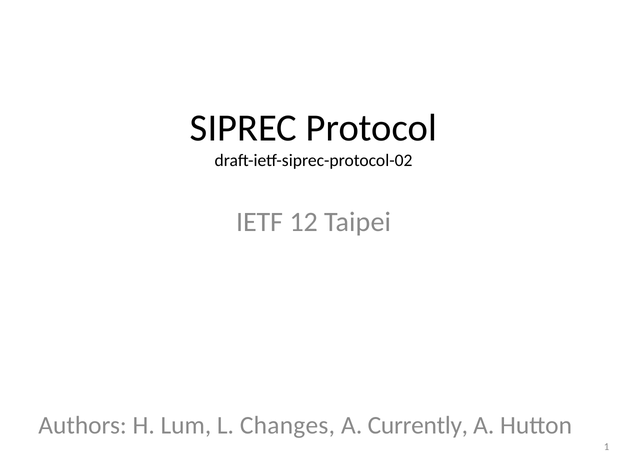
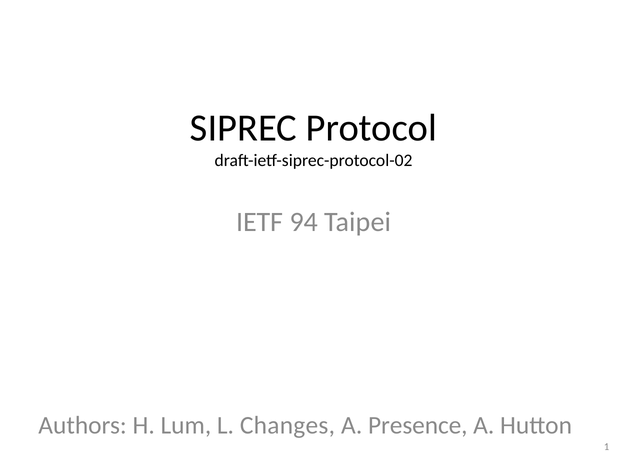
12: 12 -> 94
Currently: Currently -> Presence
